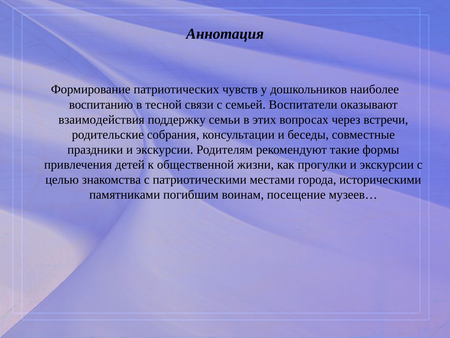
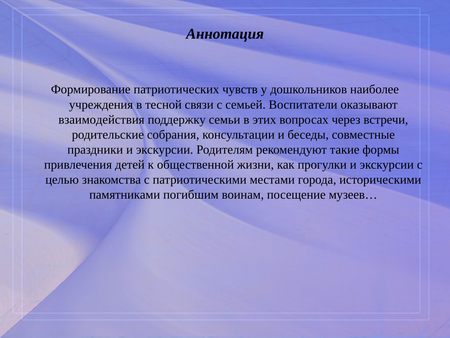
воспитанию: воспитанию -> учреждения
